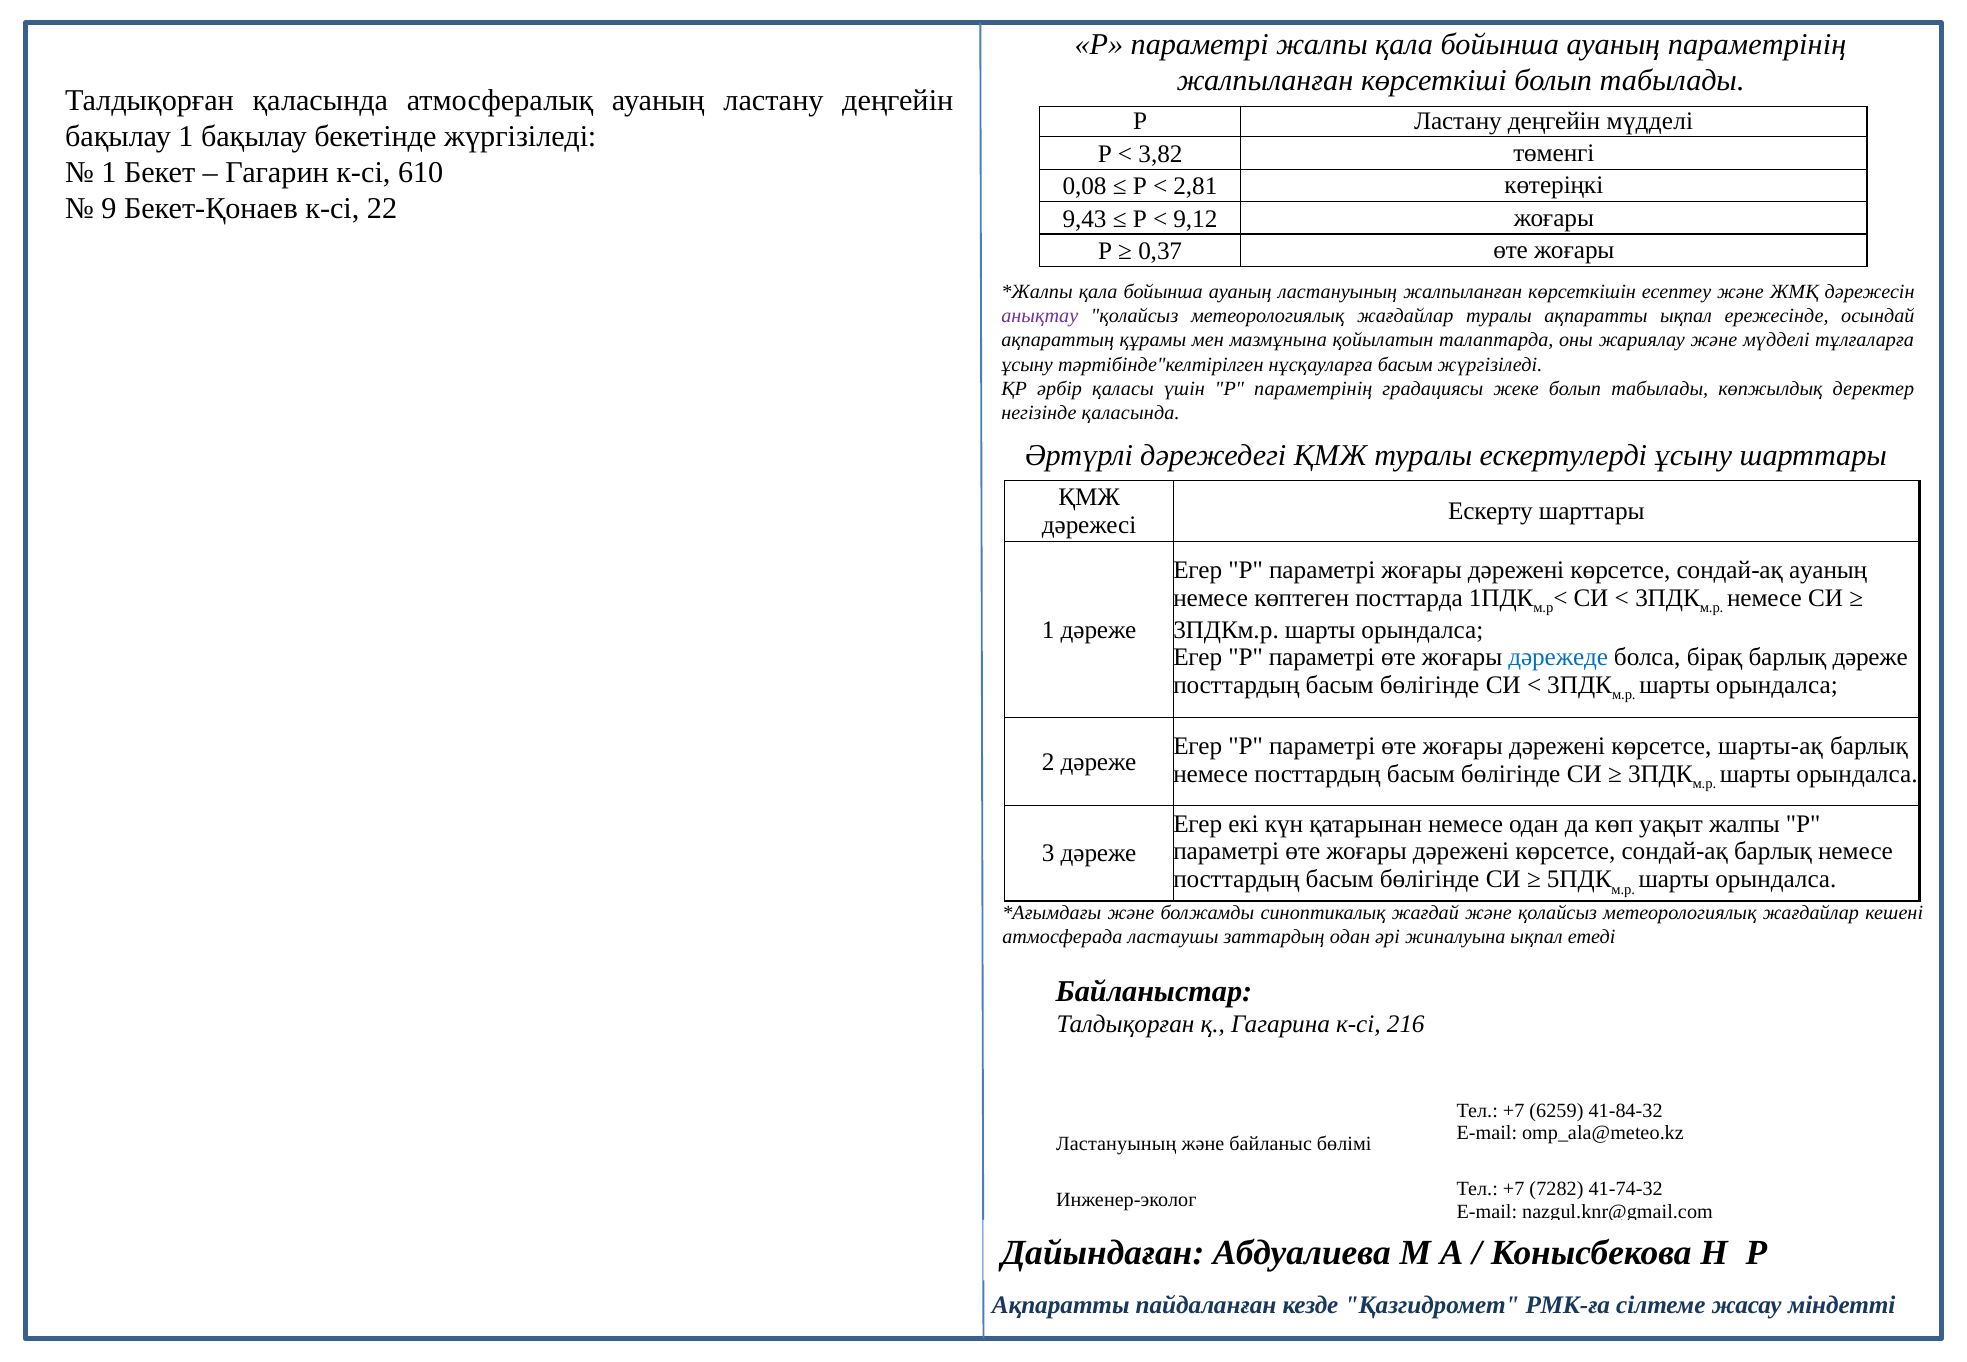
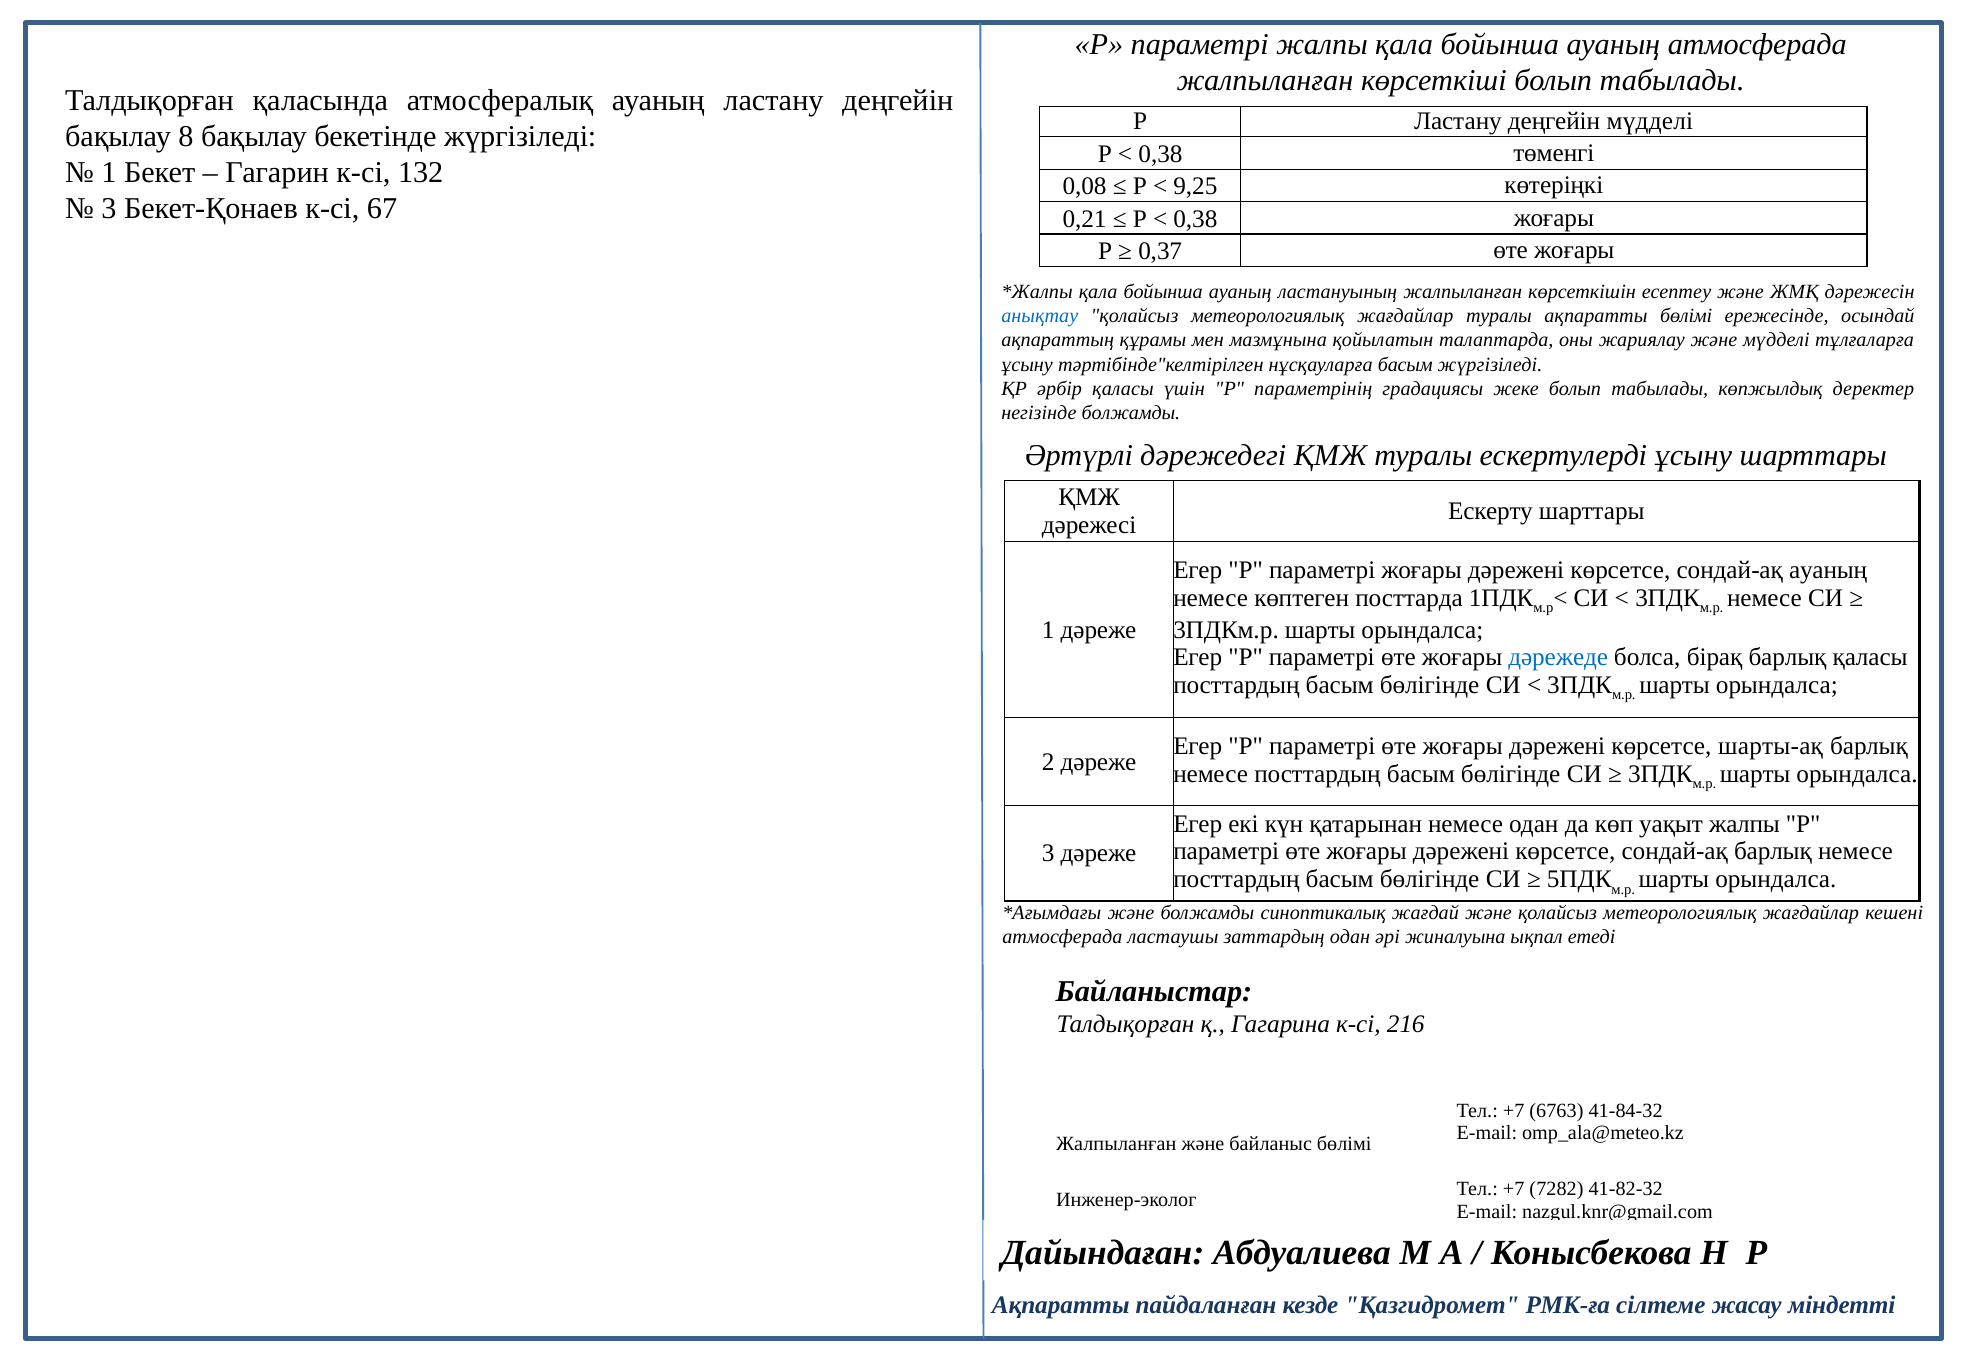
ауаның параметрінің: параметрінің -> атмосферада
бақылау 1: 1 -> 8
3,82 at (1160, 154): 3,82 -> 0,38
610: 610 -> 132
2,81: 2,81 -> 9,25
9 at (109, 209): 9 -> 3
22: 22 -> 67
9,43: 9,43 -> 0,21
9,12 at (1195, 219): 9,12 -> 0,38
анықтау colour: purple -> blue
ақпаратты ықпал: ықпал -> бөлімі
негізінде қаласында: қаласында -> болжамды
барлық дәреже: дәреже -> қаласы
6259: 6259 -> 6763
Ластануының at (1116, 1144): Ластануының -> Жалпыланған
41-74-32: 41-74-32 -> 41-82-32
